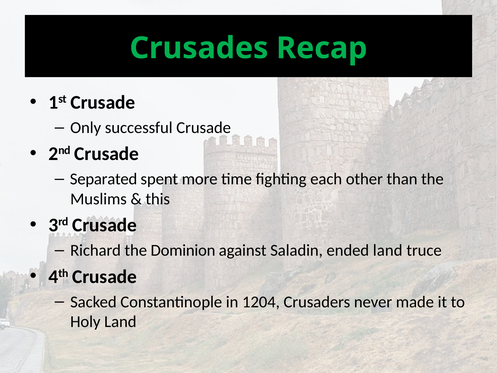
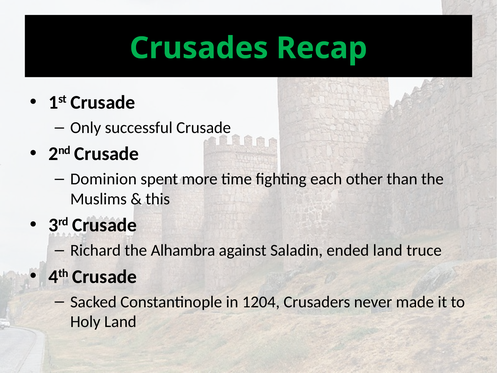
Separated: Separated -> Dominion
Dominion: Dominion -> Alhambra
